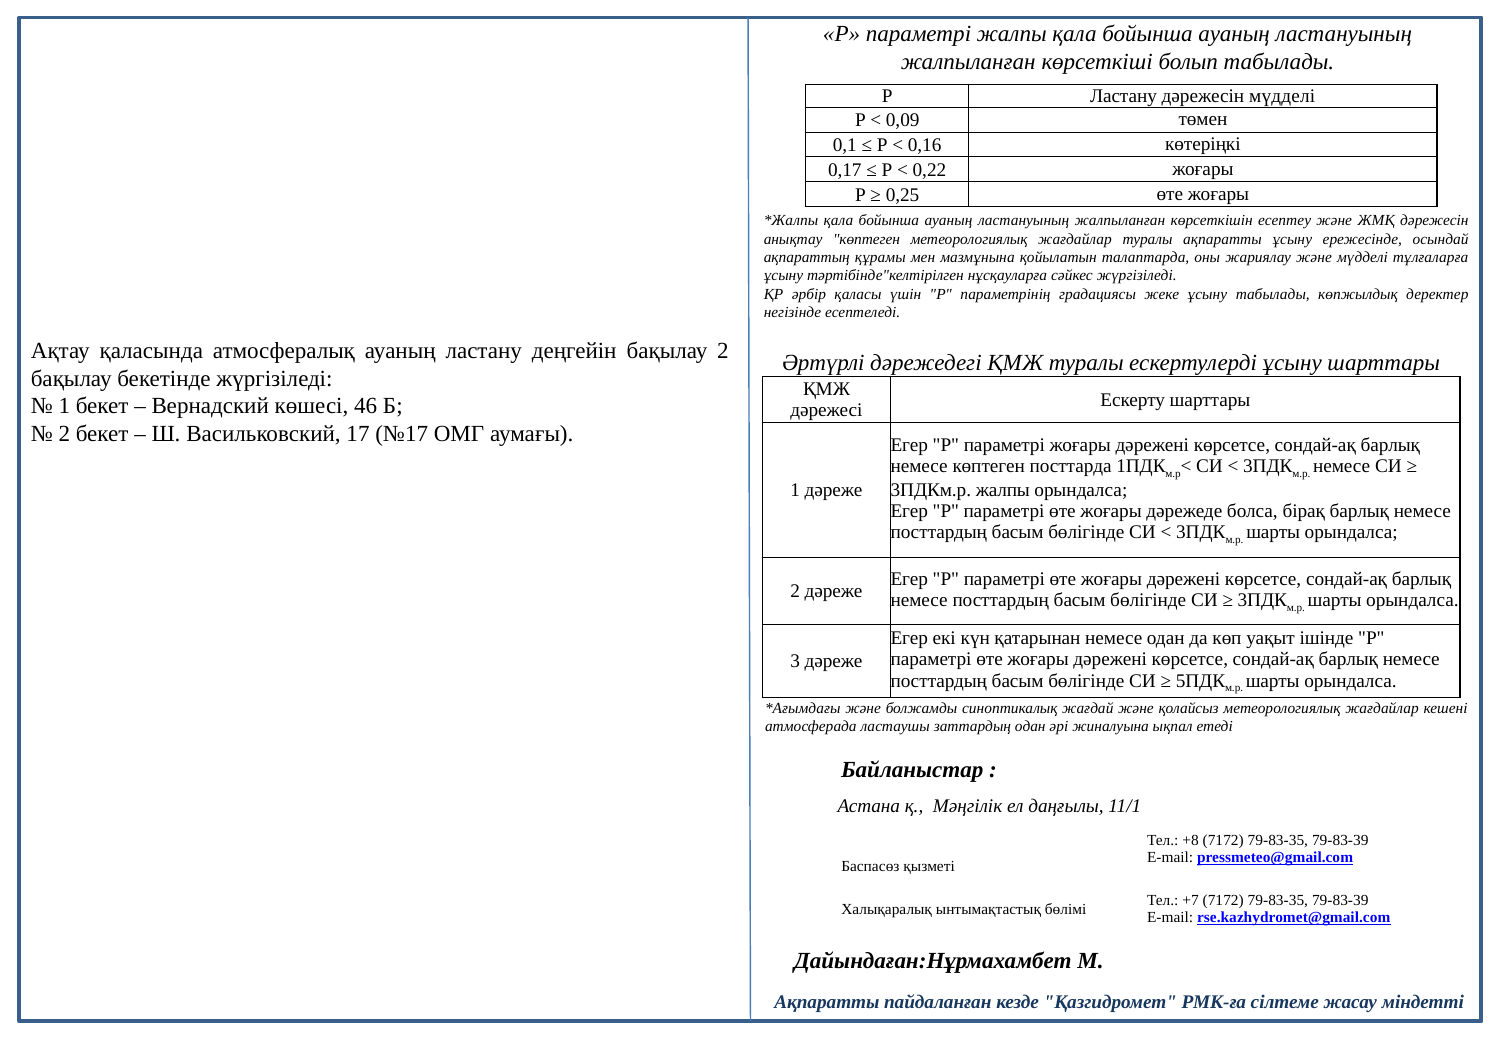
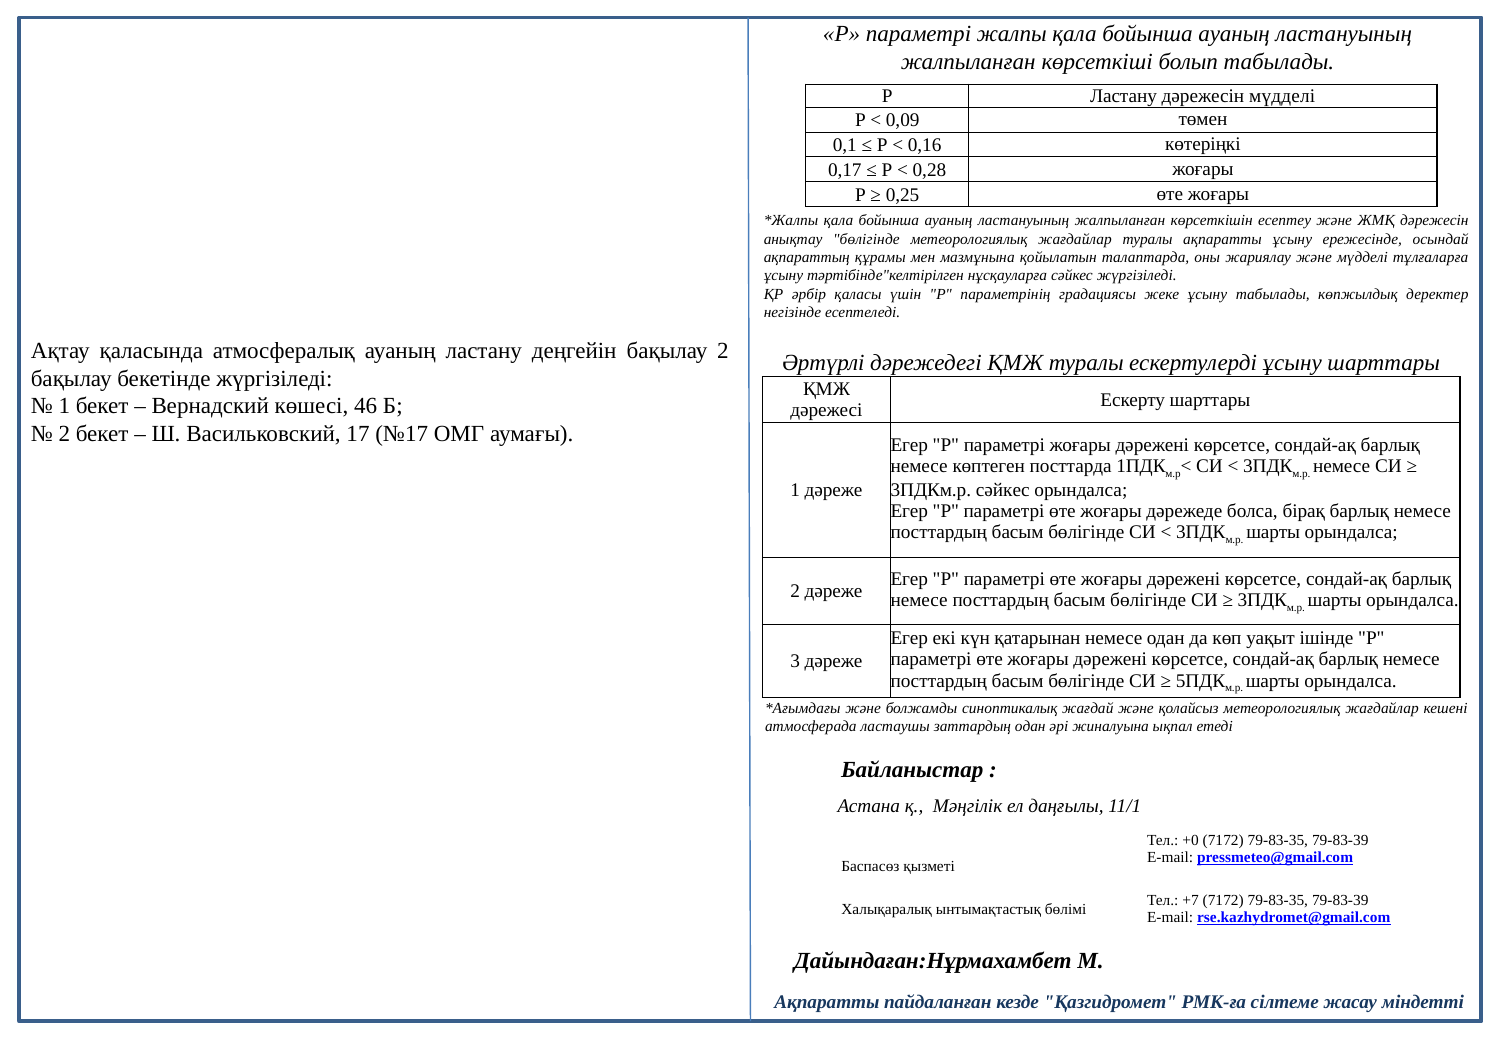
0,22: 0,22 -> 0,28
анықтау көптеген: көптеген -> бөлігінде
3ПДКм.р жалпы: жалпы -> сәйкес
+8: +8 -> +0
